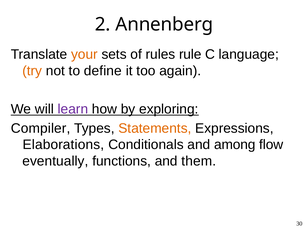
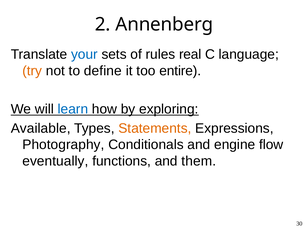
your colour: orange -> blue
rule: rule -> real
again: again -> entire
learn colour: purple -> blue
Compiler: Compiler -> Available
Elaborations: Elaborations -> Photography
among: among -> engine
